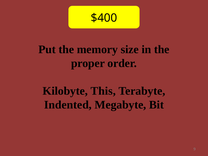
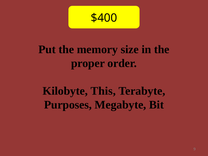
Indented: Indented -> Purposes
